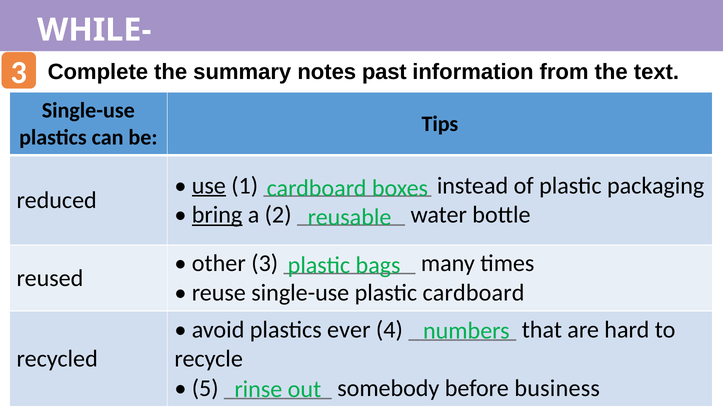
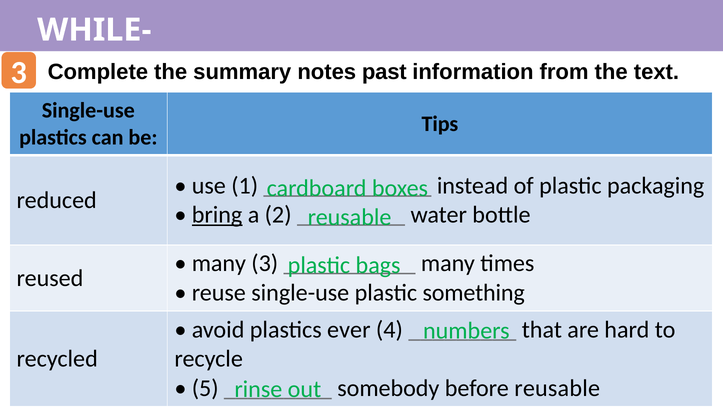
use underline: present -> none
other at (219, 263): other -> many
plastic cardboard: cardboard -> something
before business: business -> reusable
